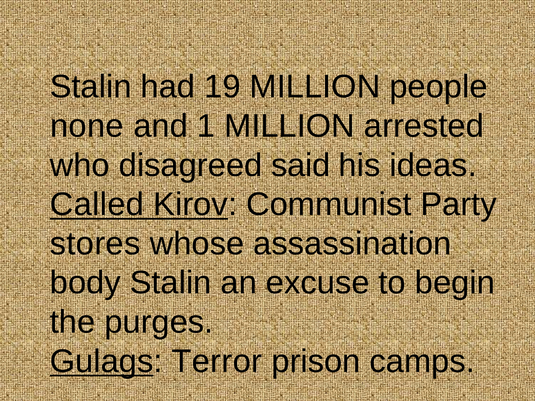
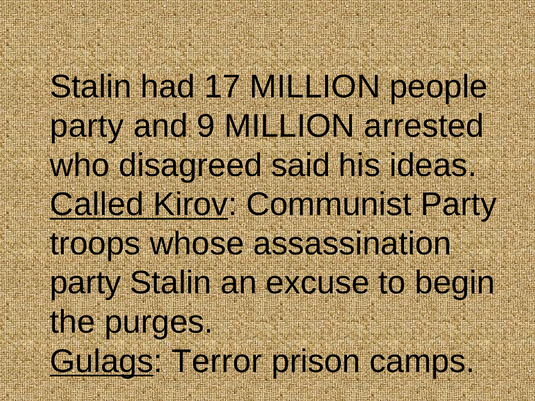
19: 19 -> 17
none at (87, 126): none -> party
1: 1 -> 9
stores: stores -> troops
body at (85, 283): body -> party
